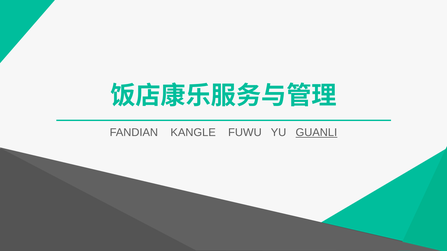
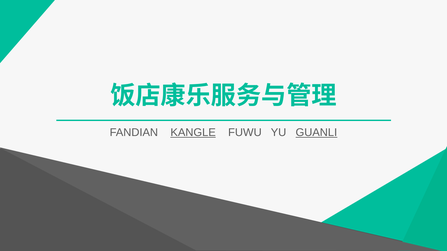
KANGLE underline: none -> present
